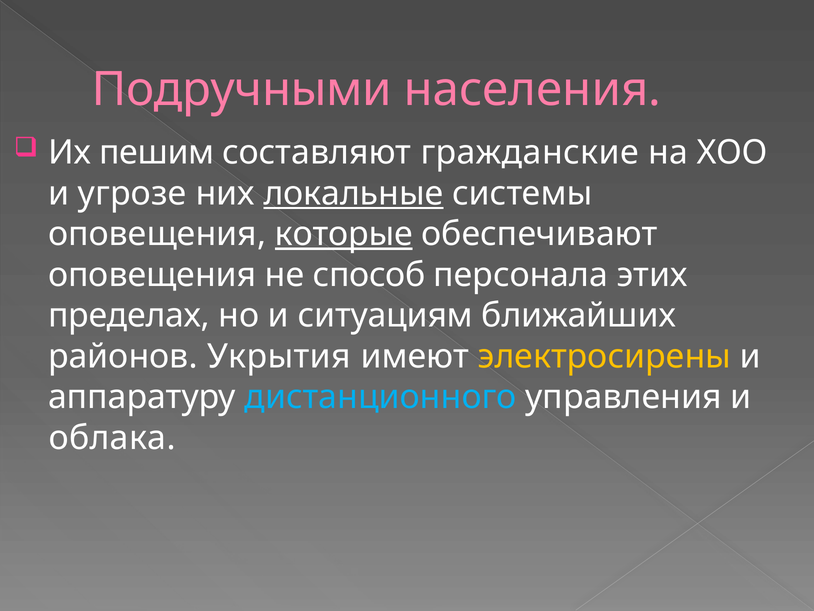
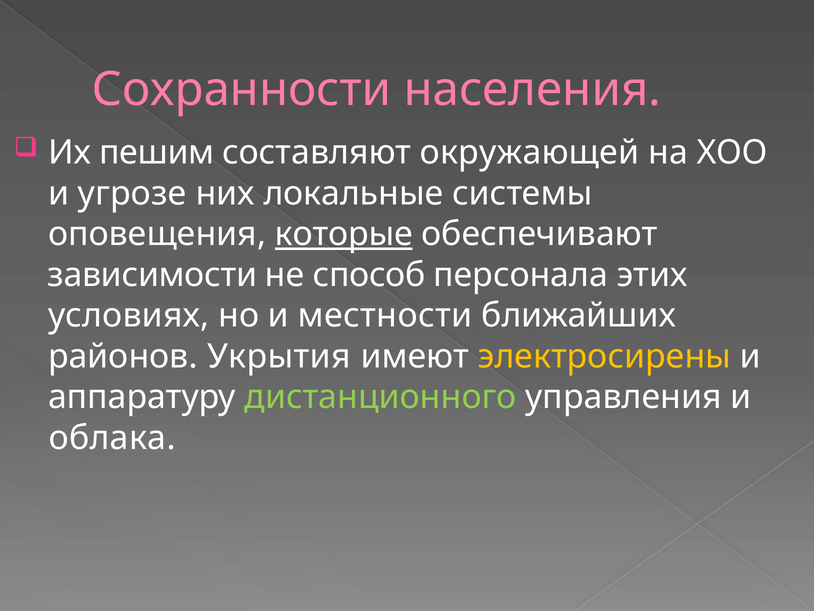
Подручными: Подручными -> Сохранности
гражданские: гражданские -> окружающей
локальные underline: present -> none
оповещения at (152, 275): оповещения -> зависимости
пределах: пределах -> условиях
ситуациям: ситуациям -> местности
дистанционного colour: light blue -> light green
